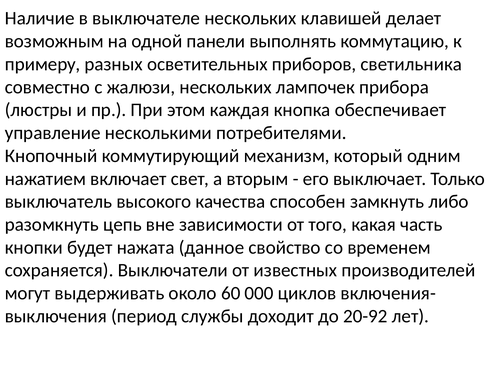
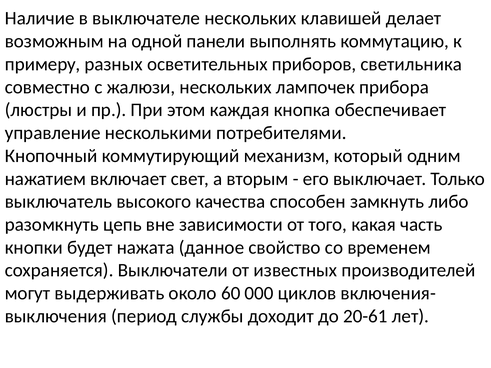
20-92: 20-92 -> 20-61
